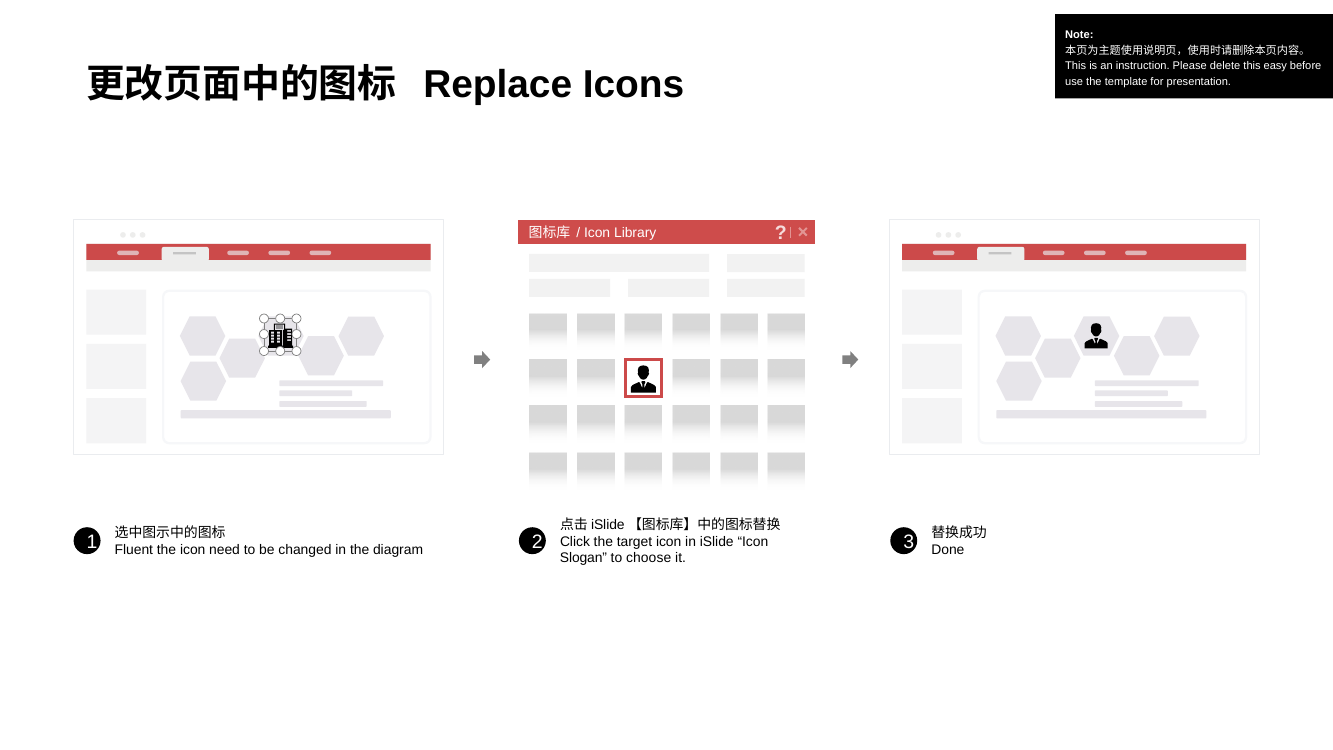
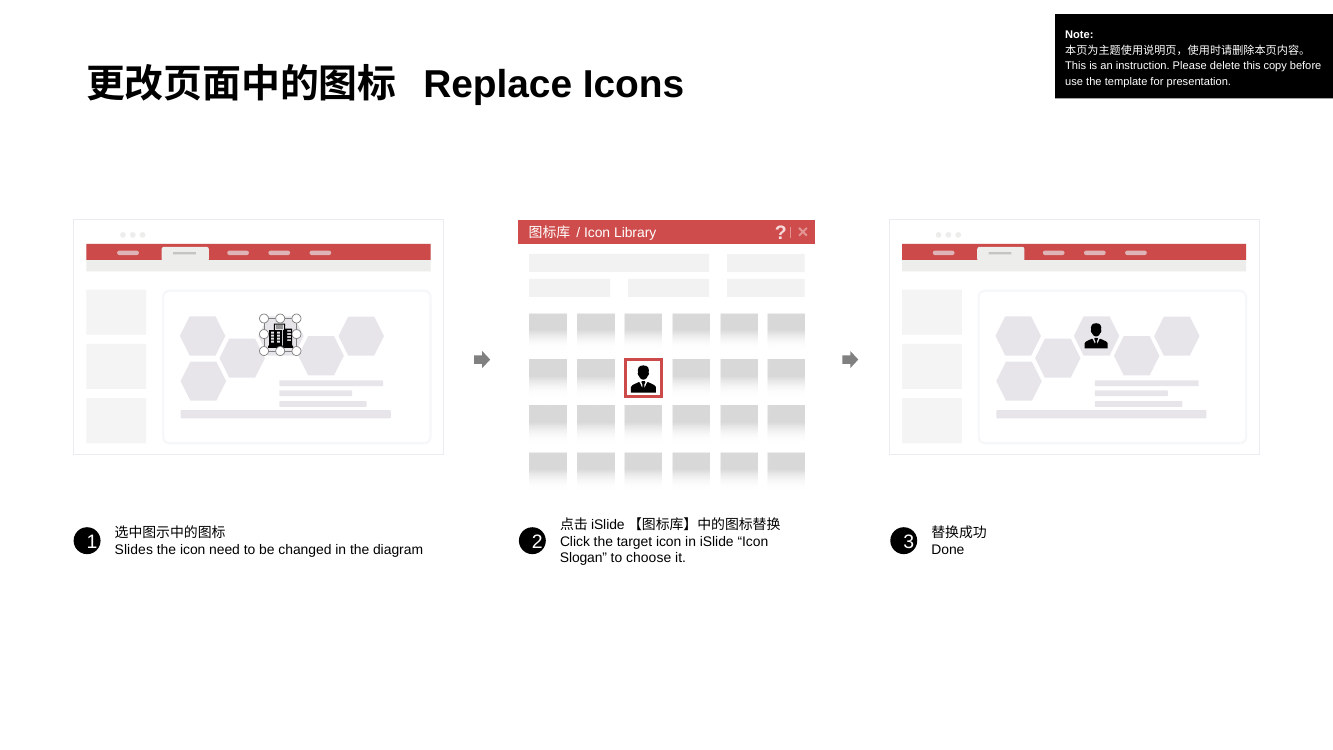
easy: easy -> copy
Fluent: Fluent -> Slides
